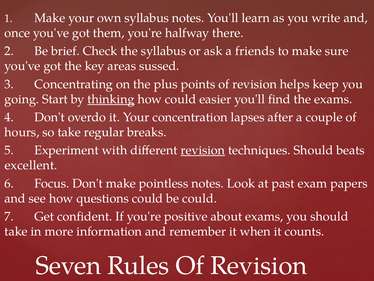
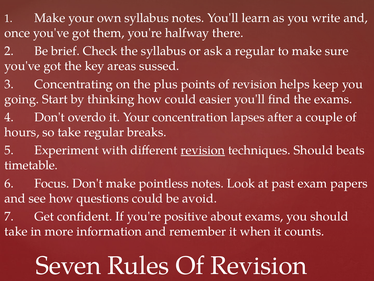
a friends: friends -> regular
thinking underline: present -> none
excellent: excellent -> timetable
be could: could -> avoid
